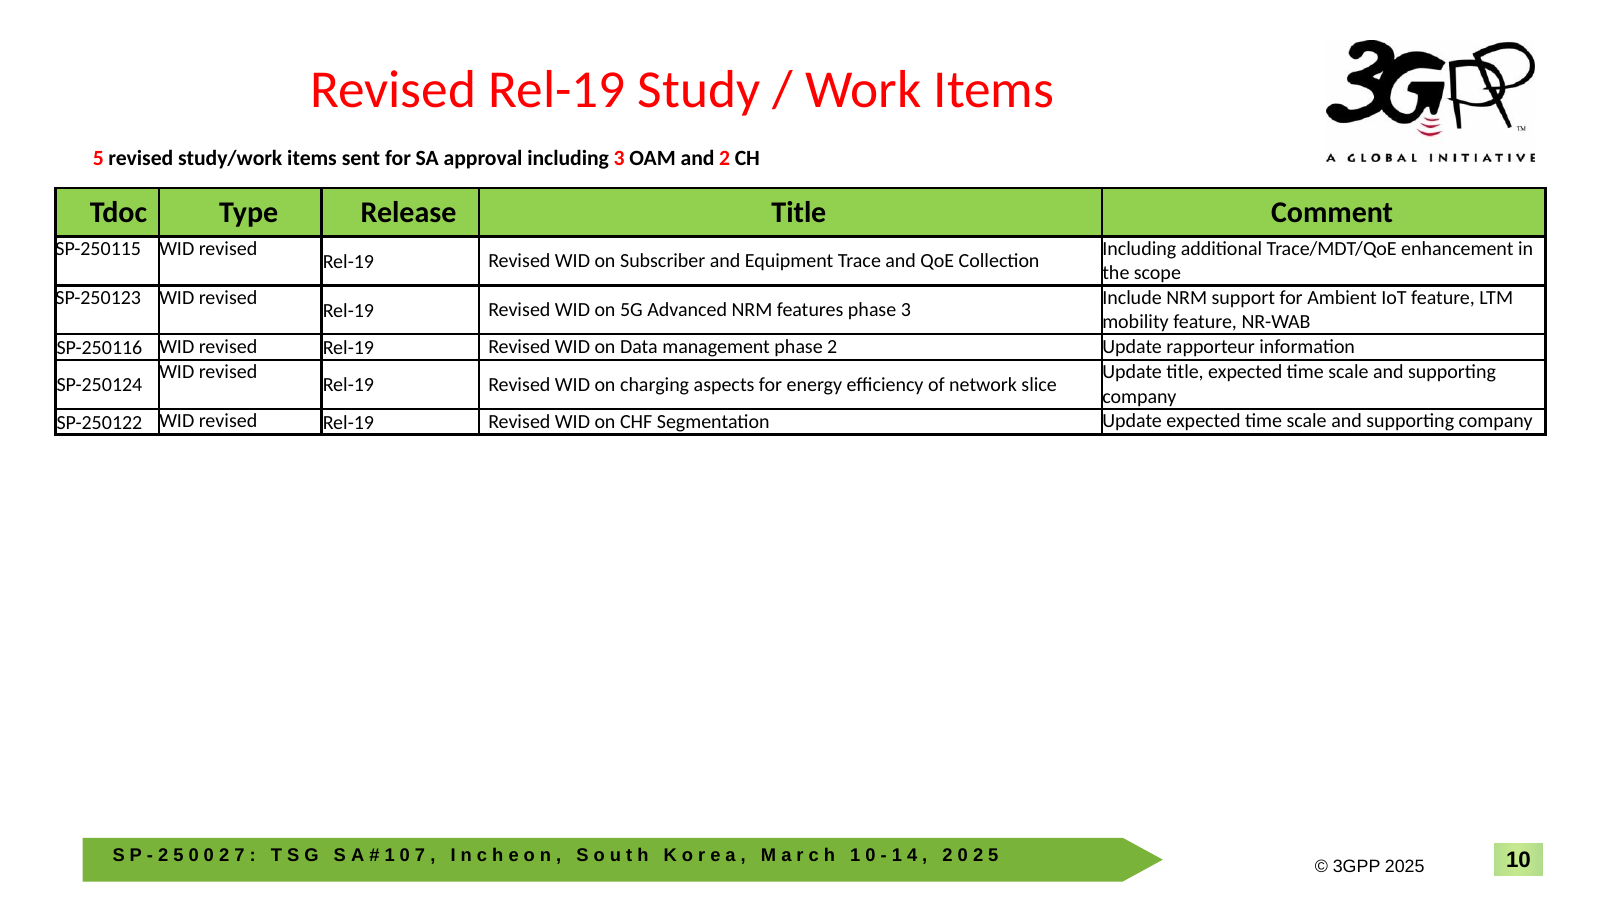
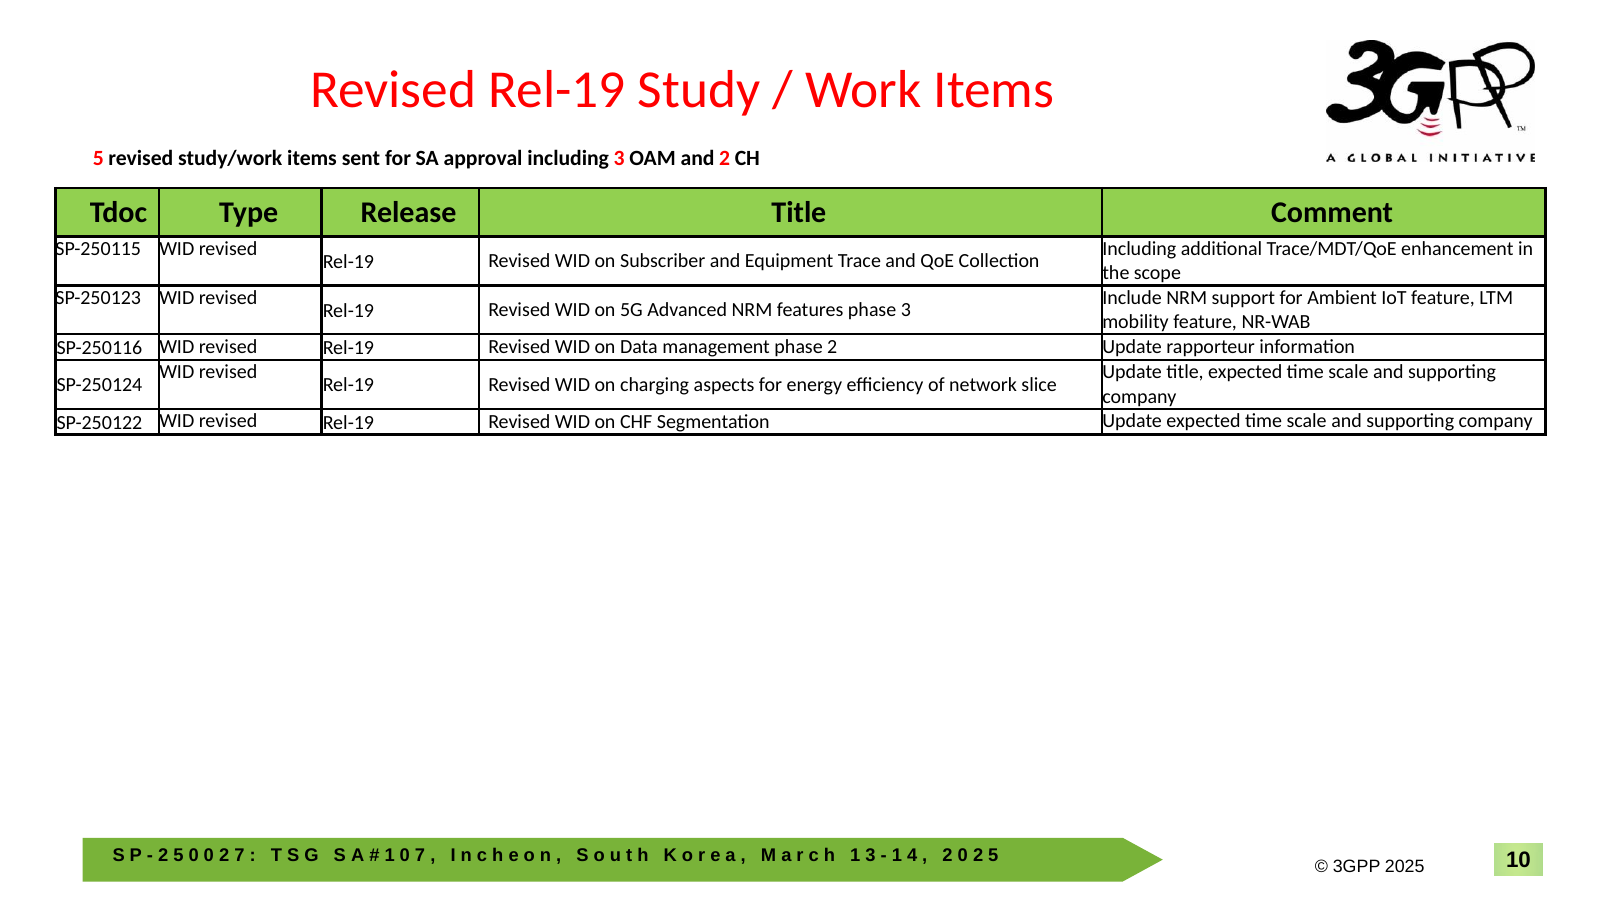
0 at (871, 855): 0 -> 3
